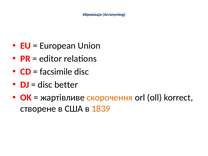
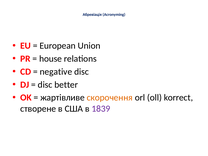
editor: editor -> house
facsimile: facsimile -> negative
1839 colour: orange -> purple
